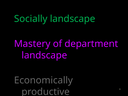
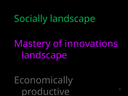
department: department -> innovations
